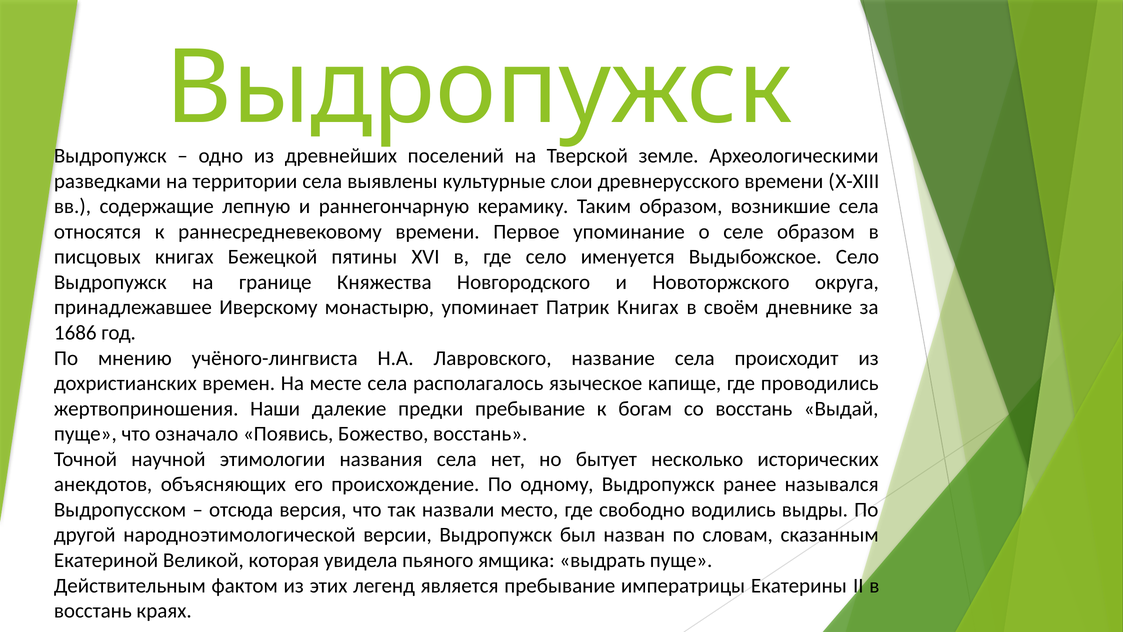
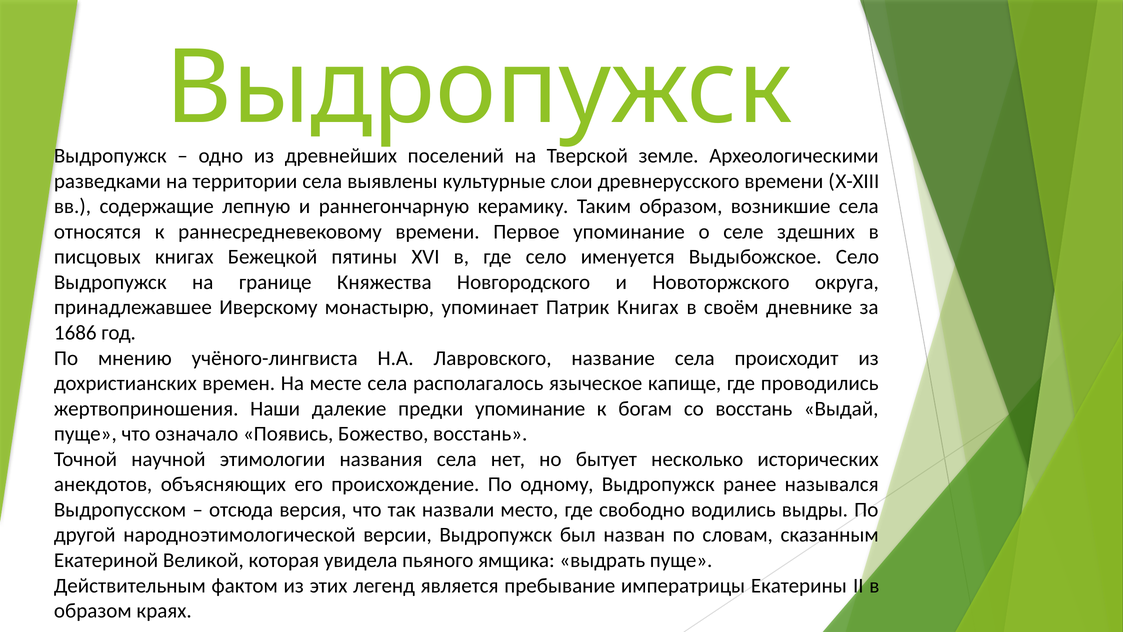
селе образом: образом -> здешних
предки пребывание: пребывание -> упоминание
восстань at (93, 611): восстань -> образом
